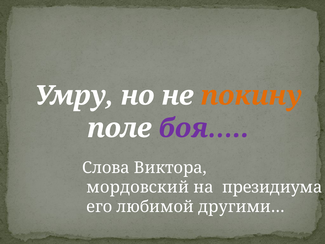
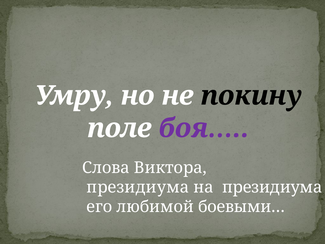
покину colour: orange -> black
мордовский at (138, 187): мордовский -> президиума
другими…: другими… -> боевыми…
